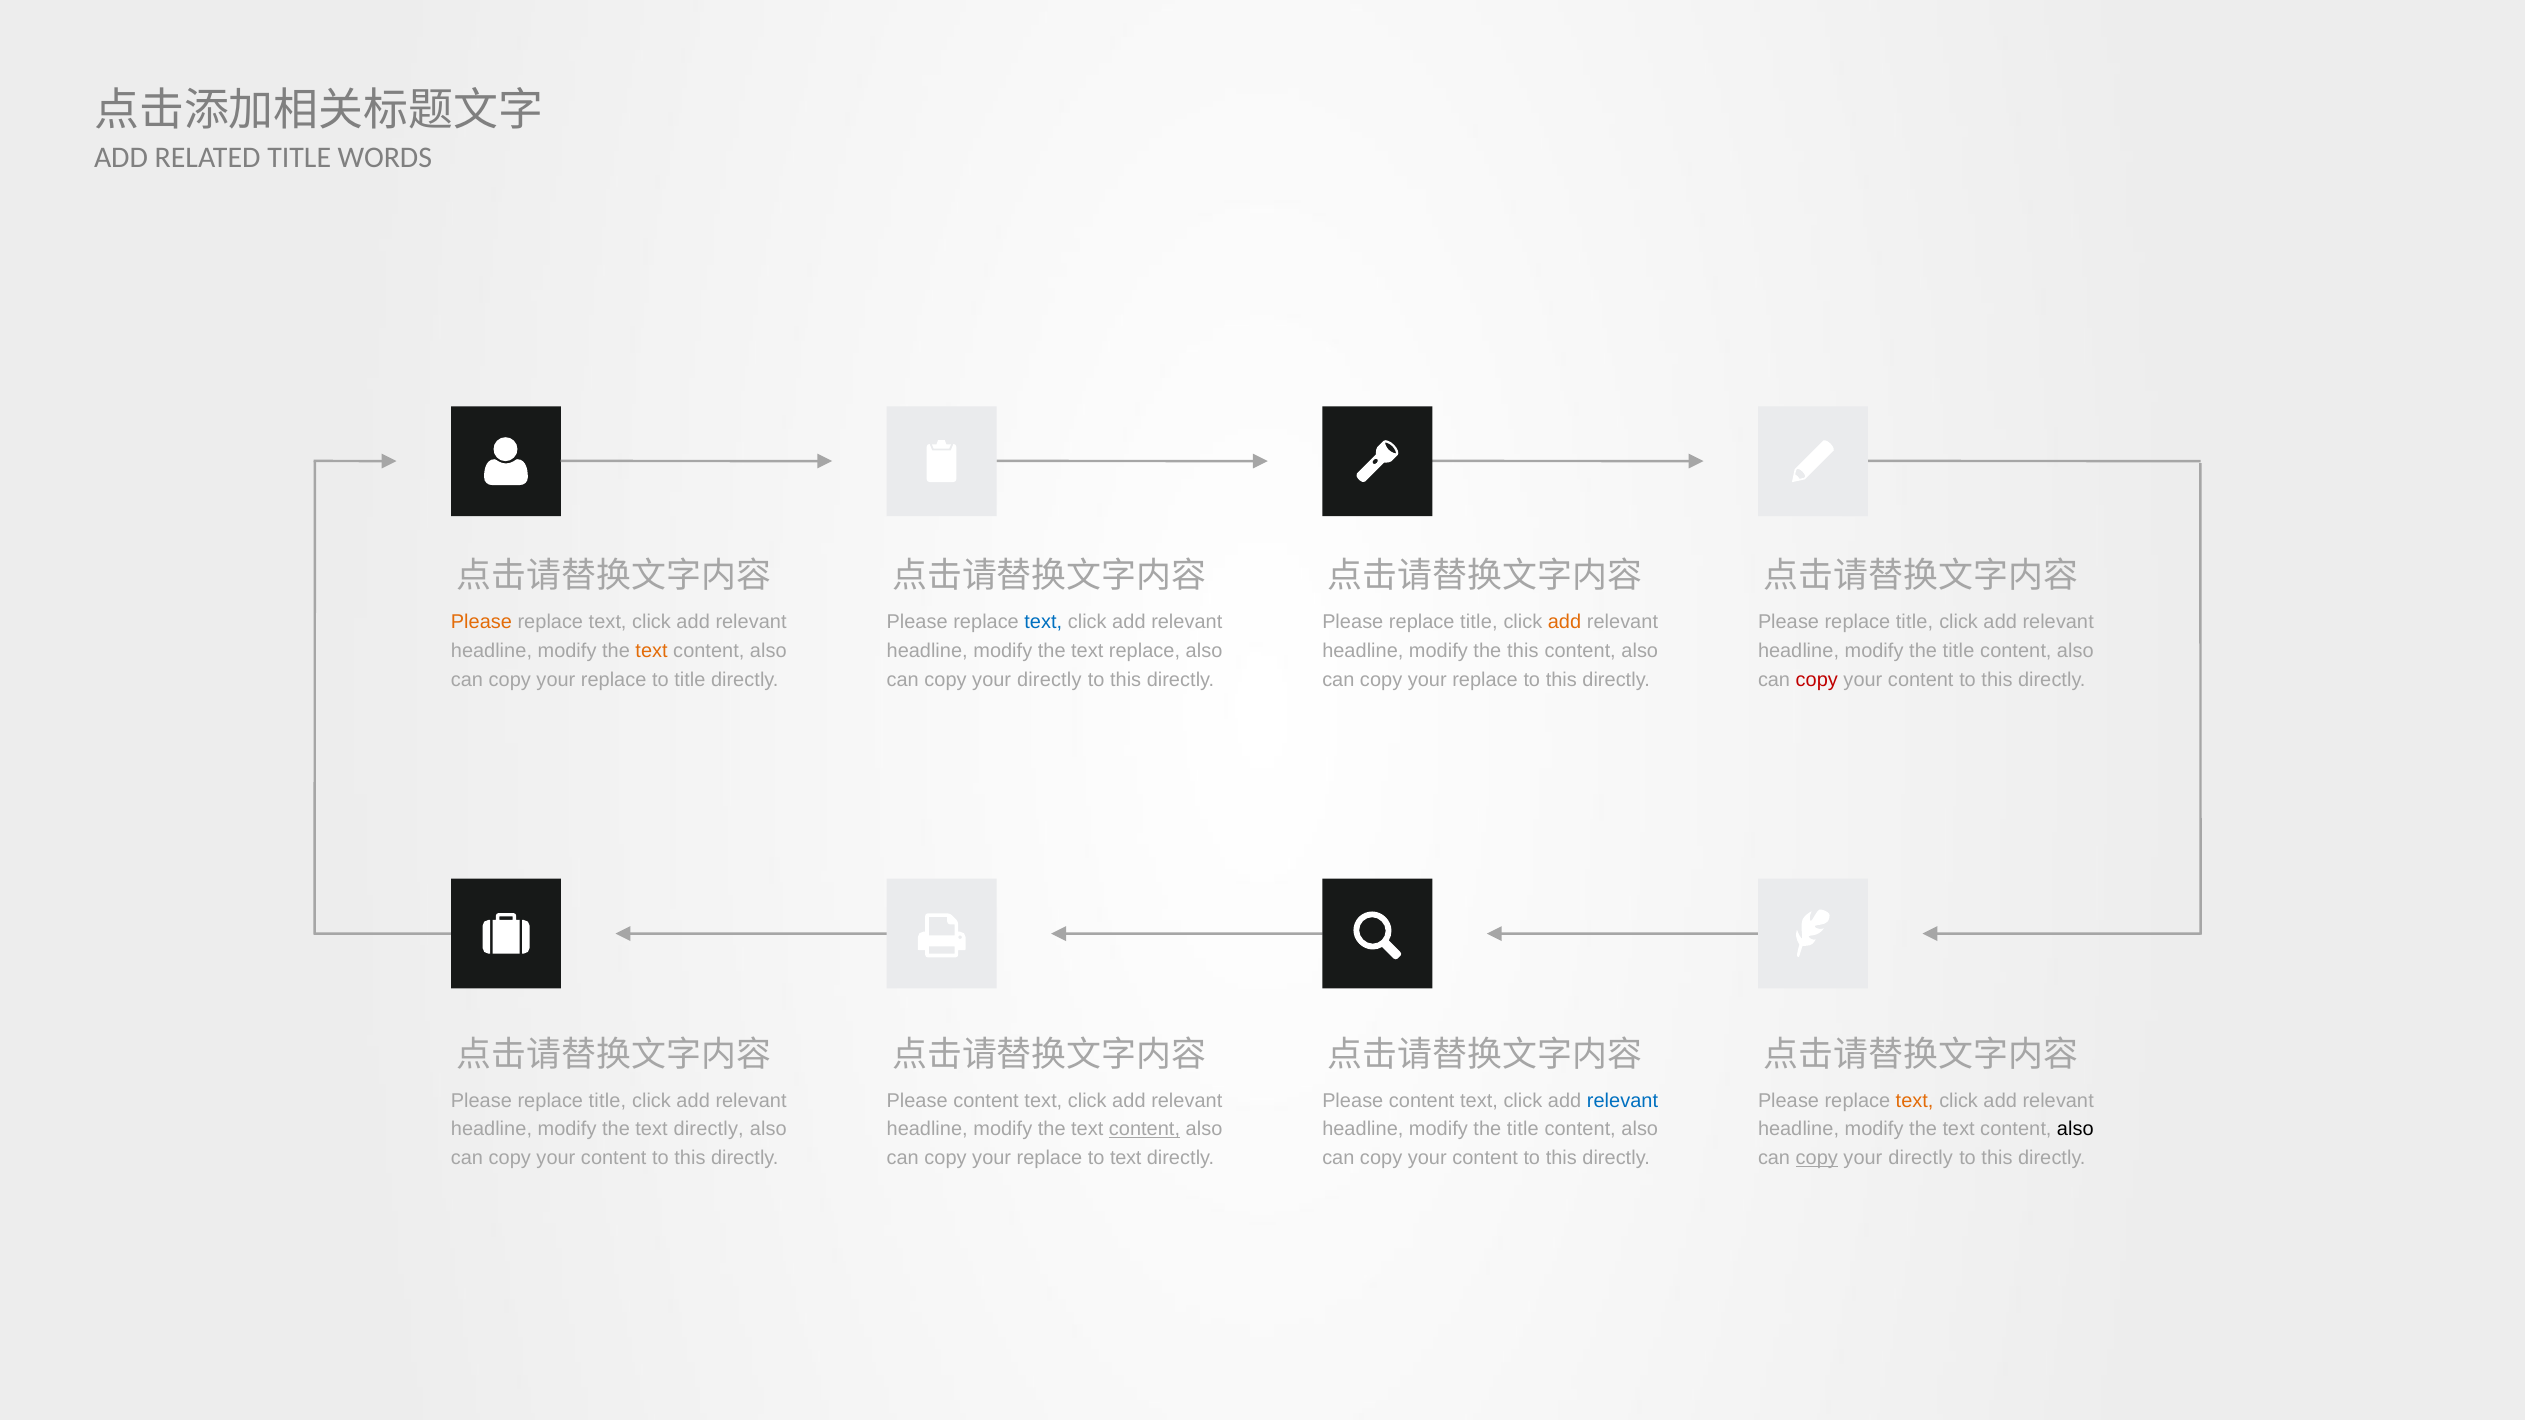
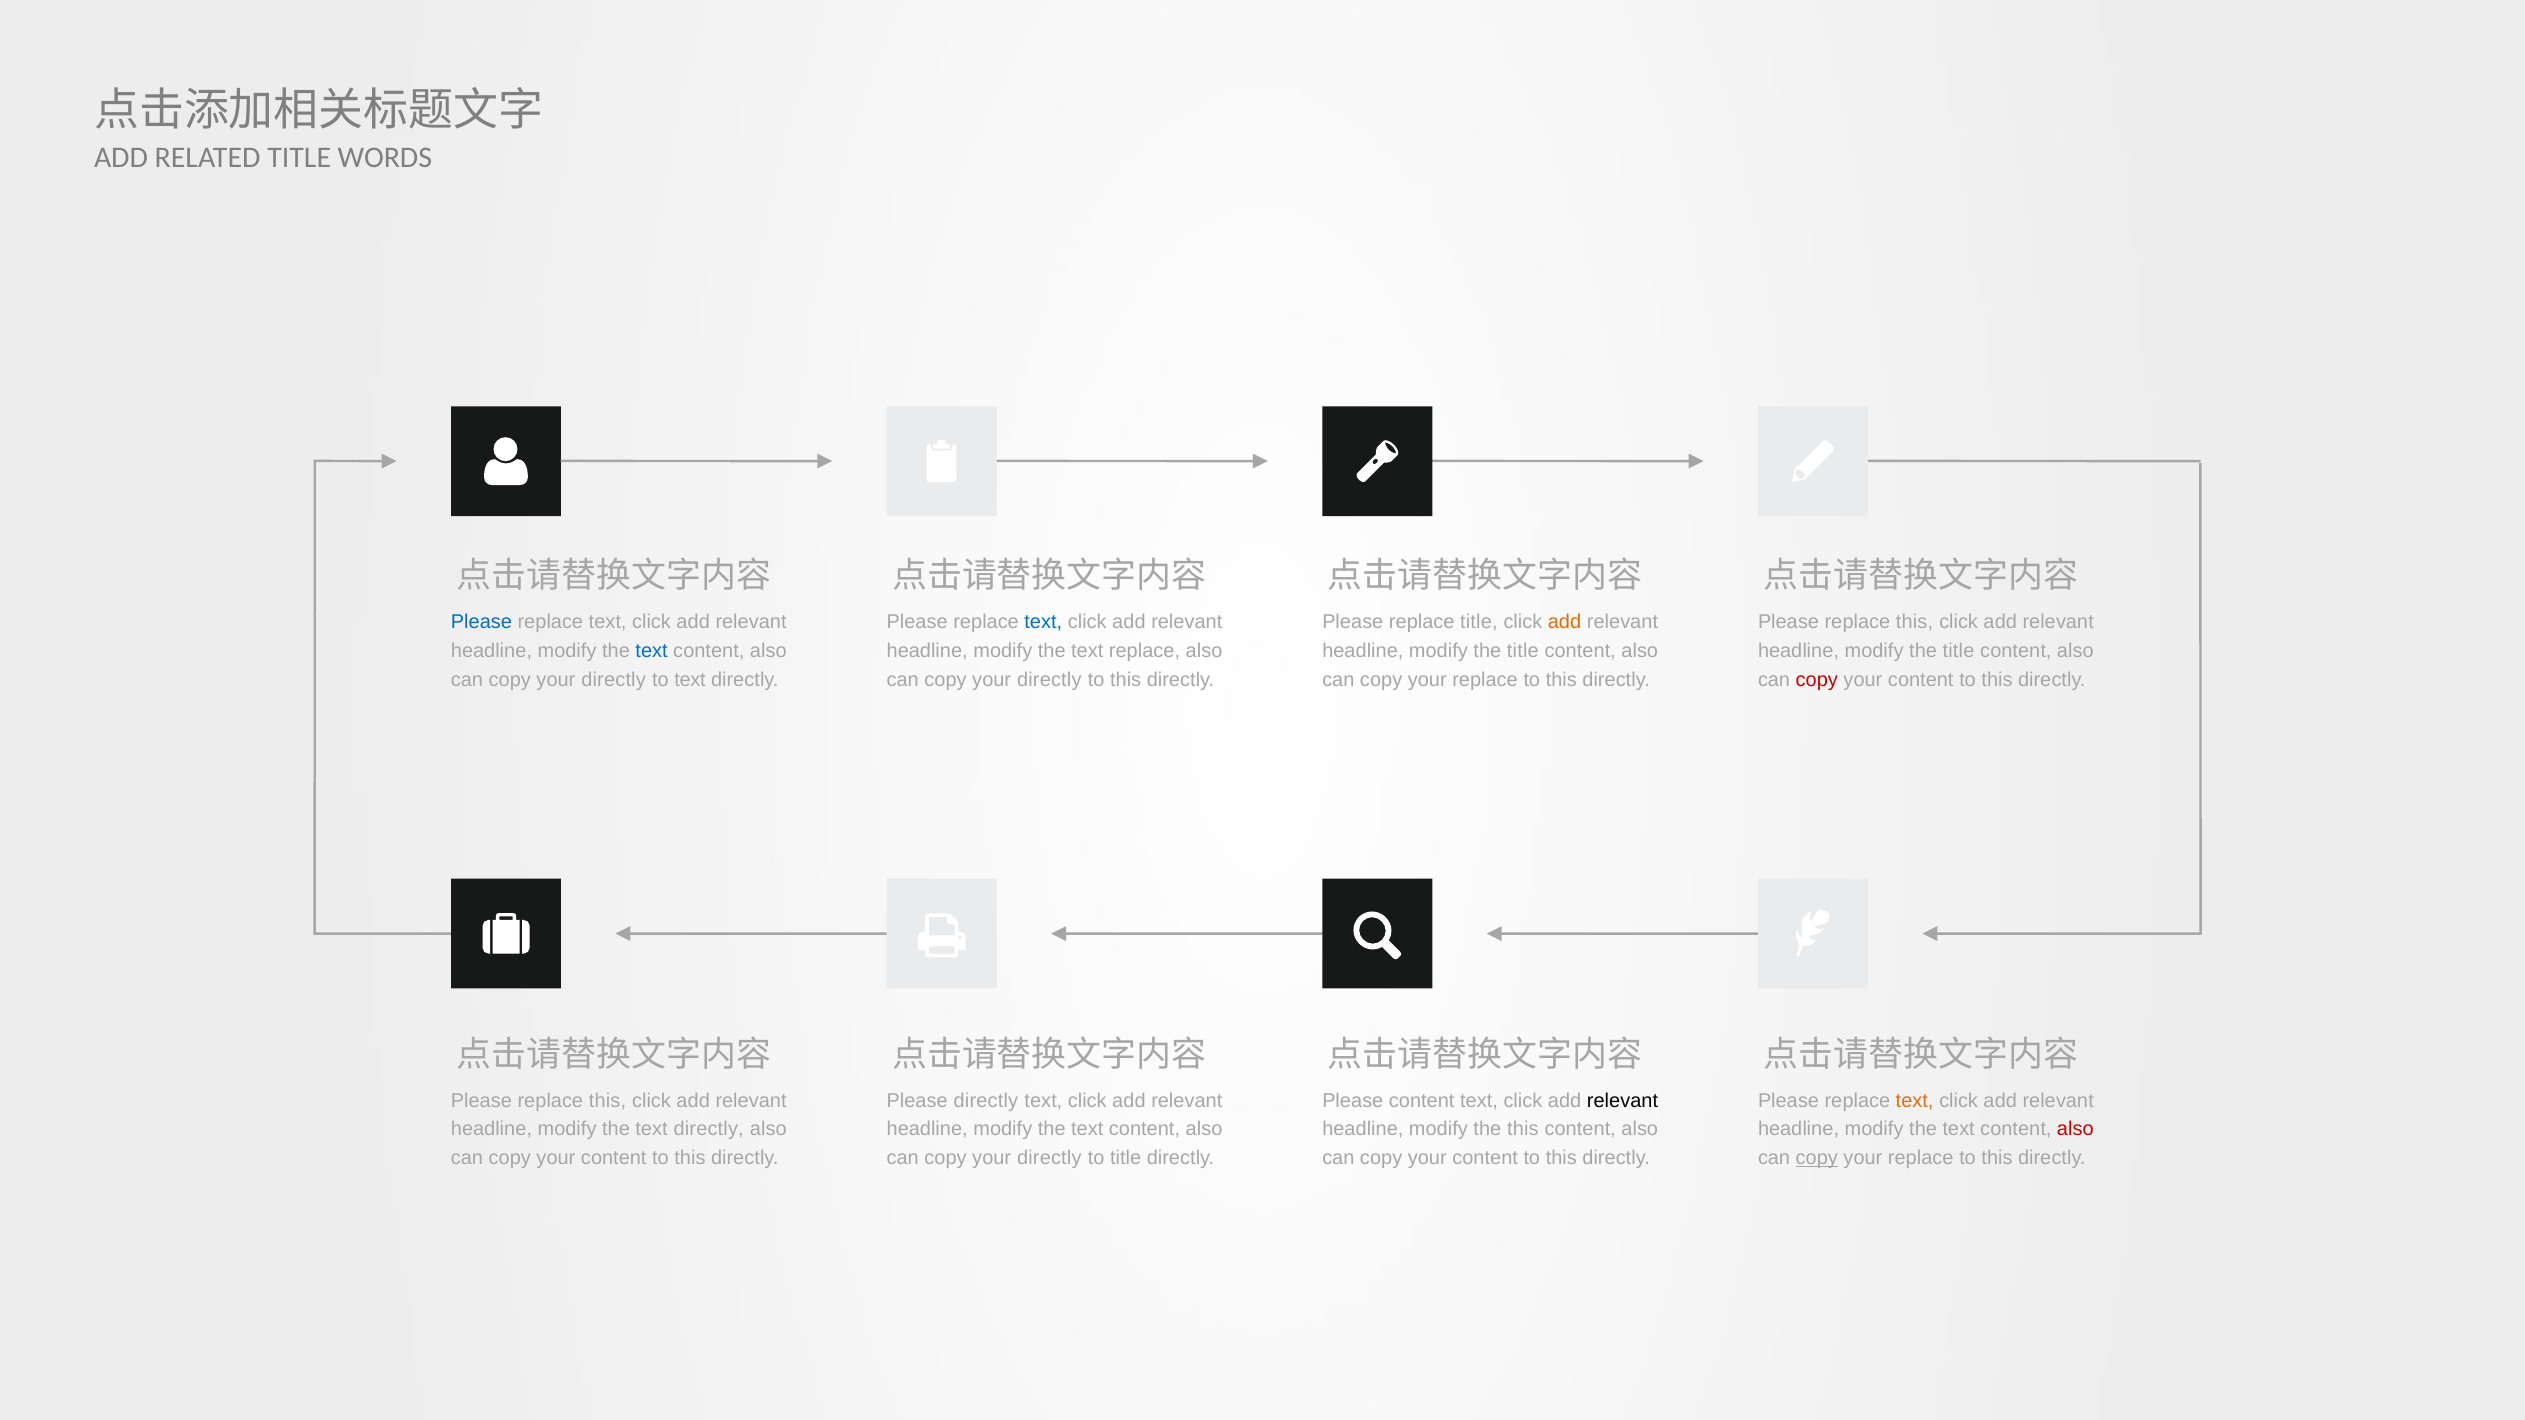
Please at (481, 622) colour: orange -> blue
title at (1915, 622): title -> this
text at (652, 651) colour: orange -> blue
this at (1523, 651): this -> title
replace at (614, 680): replace -> directly
to title: title -> text
title at (607, 1101): title -> this
content at (986, 1101): content -> directly
relevant at (1623, 1101) colour: blue -> black
content at (1144, 1129) underline: present -> none
title at (1523, 1129): title -> this
also at (2075, 1129) colour: black -> red
replace at (1049, 1158): replace -> directly
to text: text -> title
directly at (1921, 1158): directly -> replace
